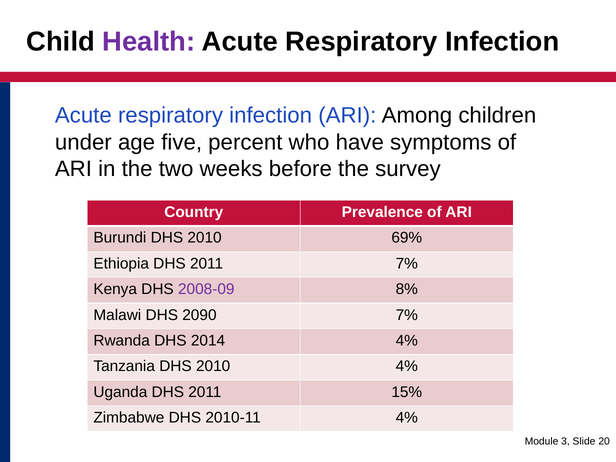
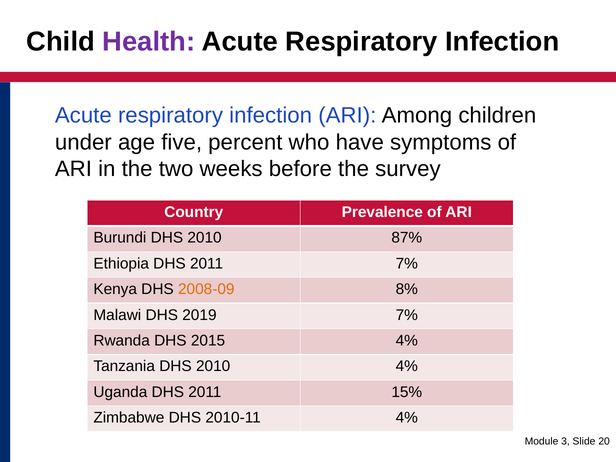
69%: 69% -> 87%
2008-09 colour: purple -> orange
2090: 2090 -> 2019
2014: 2014 -> 2015
